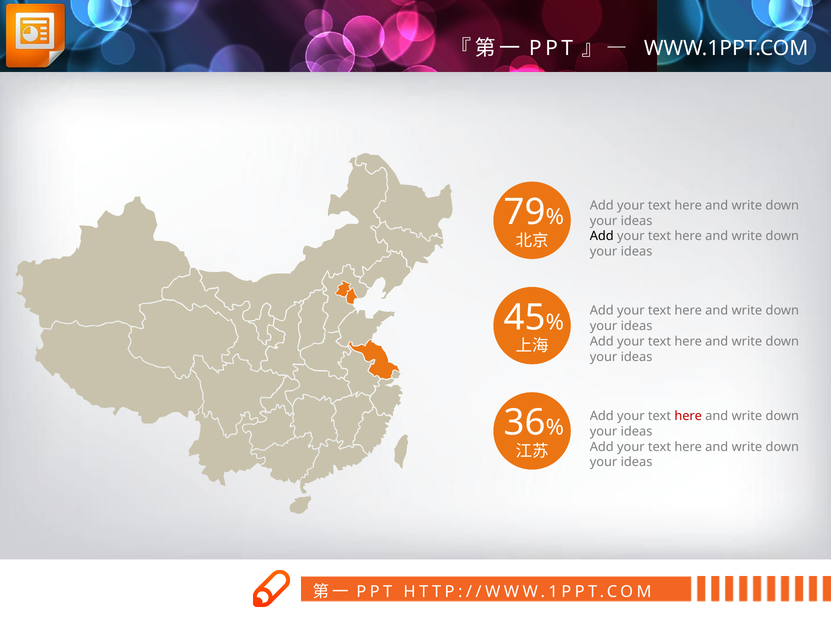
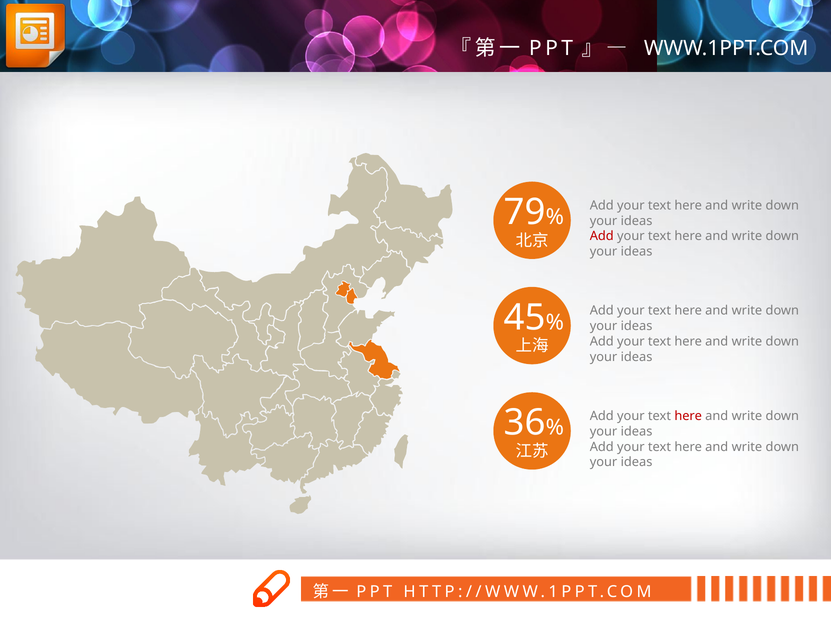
Add at (602, 236) colour: black -> red
